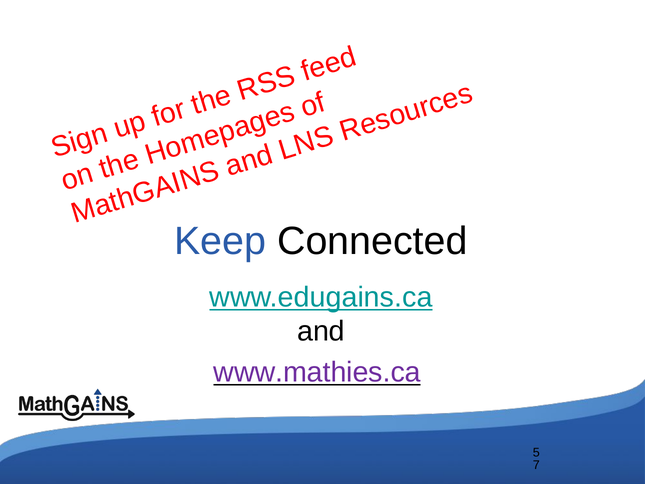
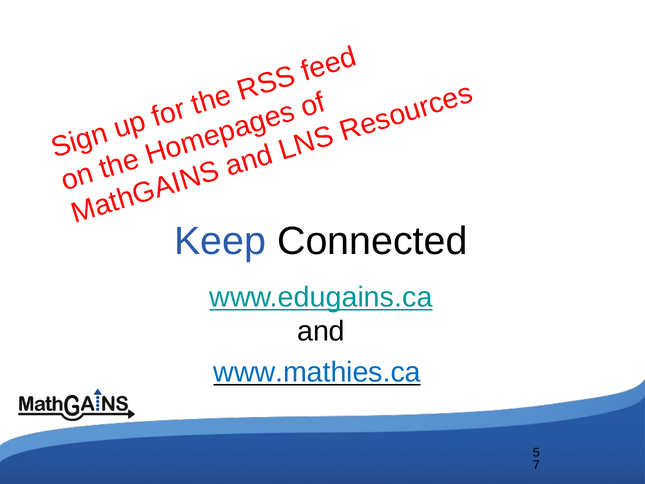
www.mathies.ca colour: purple -> blue
